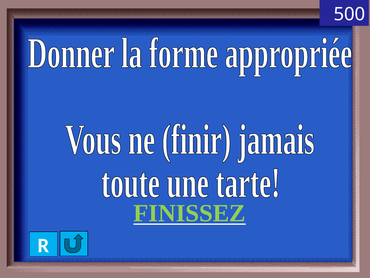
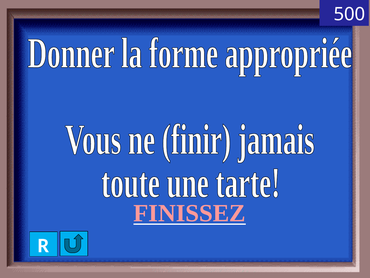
FINISSEZ colour: light green -> pink
